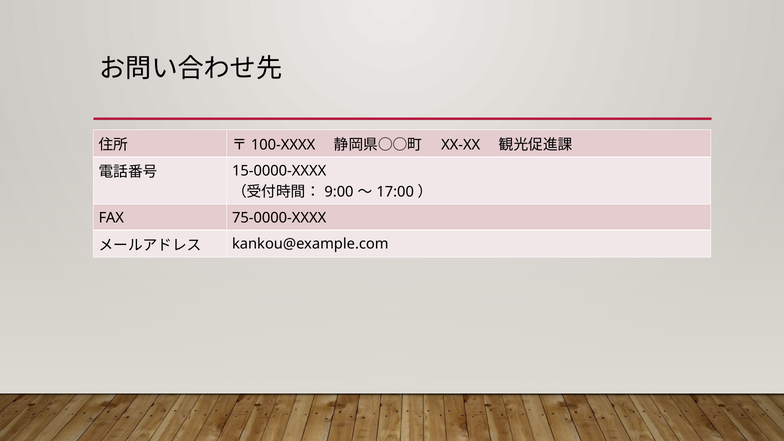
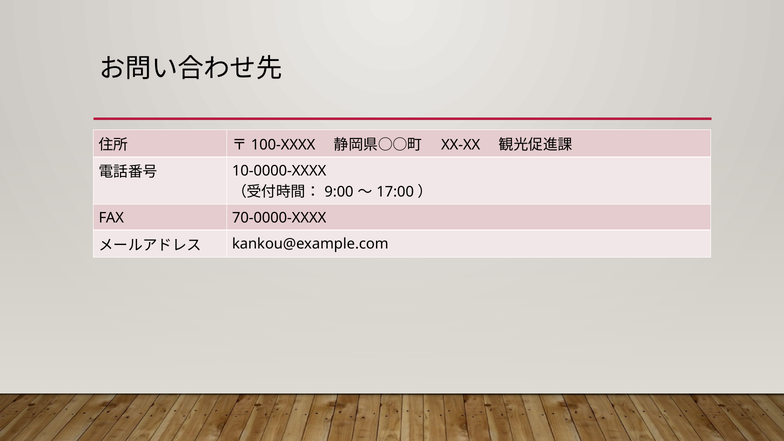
15-0000-XXXX: 15-0000-XXXX -> 10-0000-XXXX
75-0000-XXXX: 75-0000-XXXX -> 70-0000-XXXX
